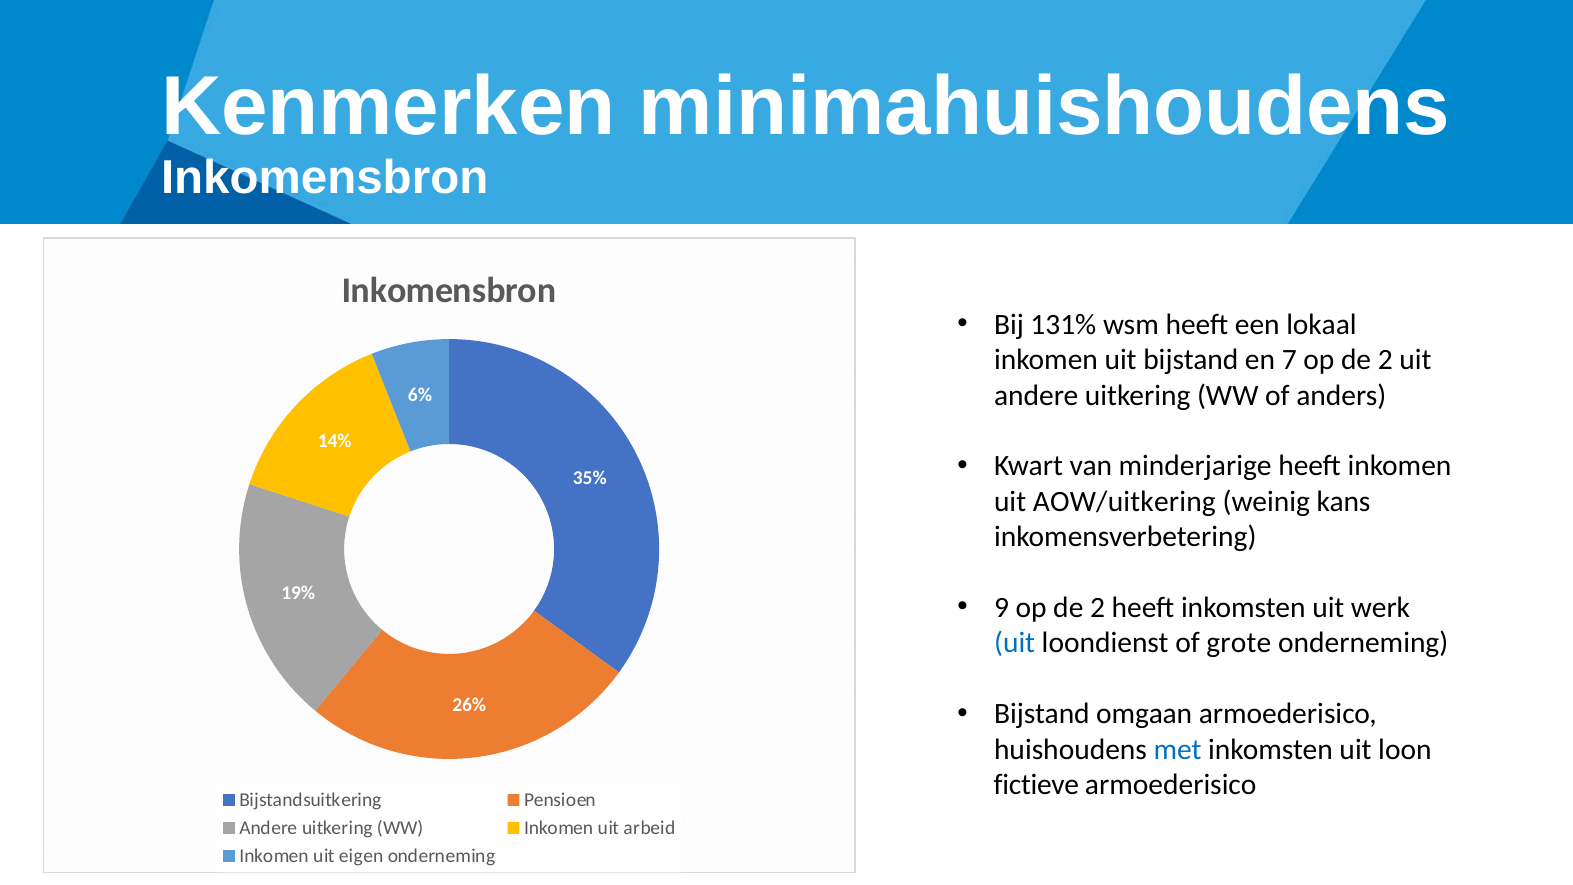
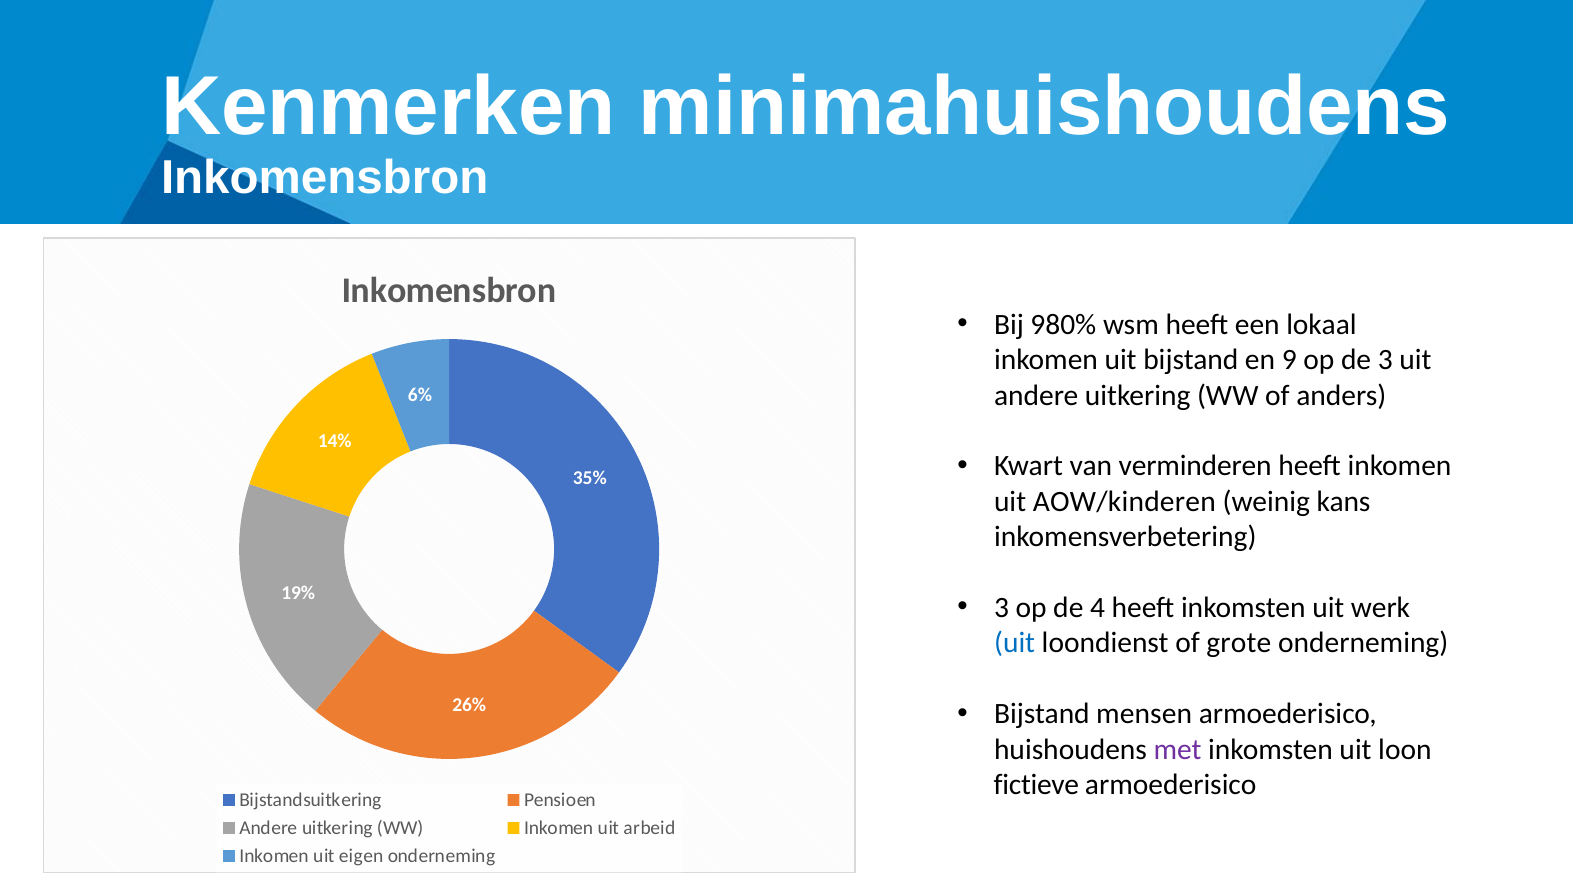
131%: 131% -> 980%
7: 7 -> 9
2 at (1385, 360): 2 -> 3
minderjarige: minderjarige -> verminderen
AOW/uitkering: AOW/uitkering -> AOW/kinderen
9 at (1002, 608): 9 -> 3
2 at (1098, 608): 2 -> 4
omgaan: omgaan -> mensen
met colour: blue -> purple
